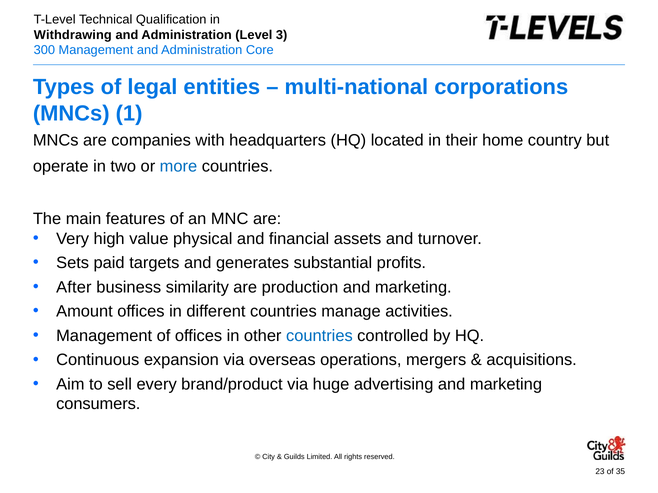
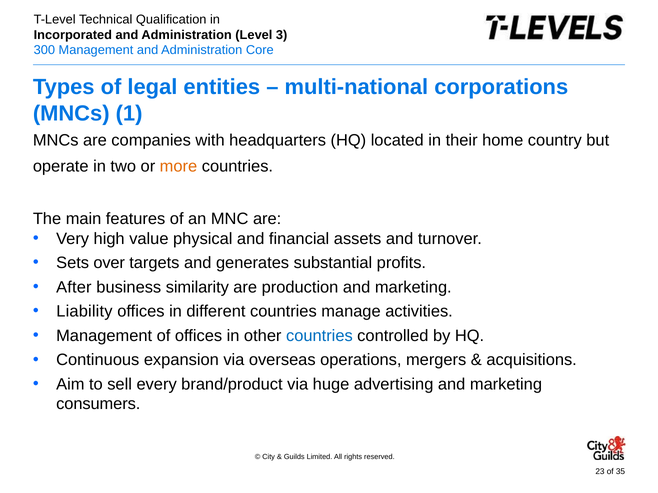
Withdrawing: Withdrawing -> Incorporated
more colour: blue -> orange
paid: paid -> over
Amount: Amount -> Liability
